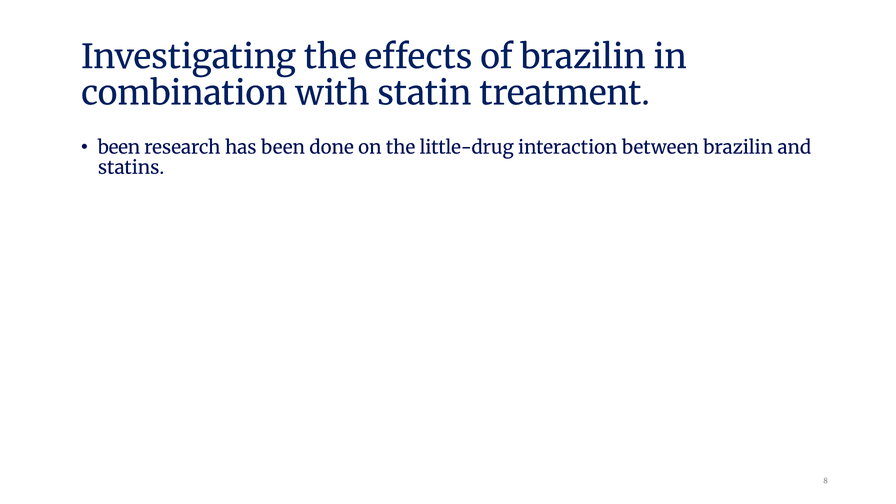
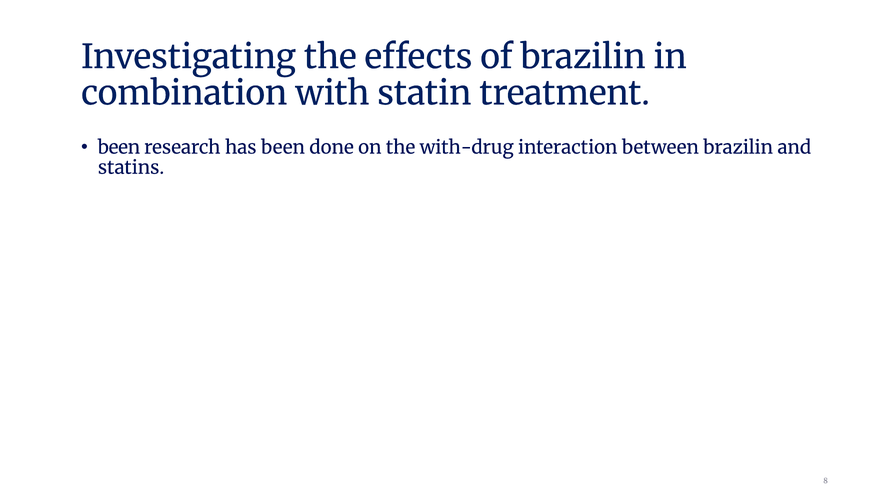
little-drug: little-drug -> with-drug
